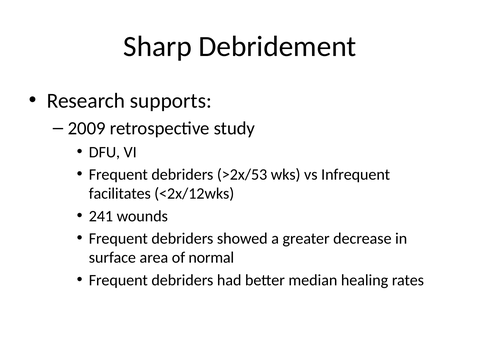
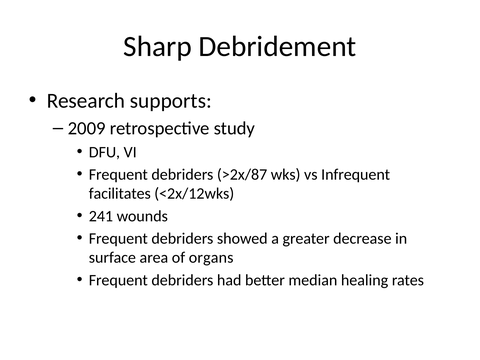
>2x/53: >2x/53 -> >2x/87
normal: normal -> organs
